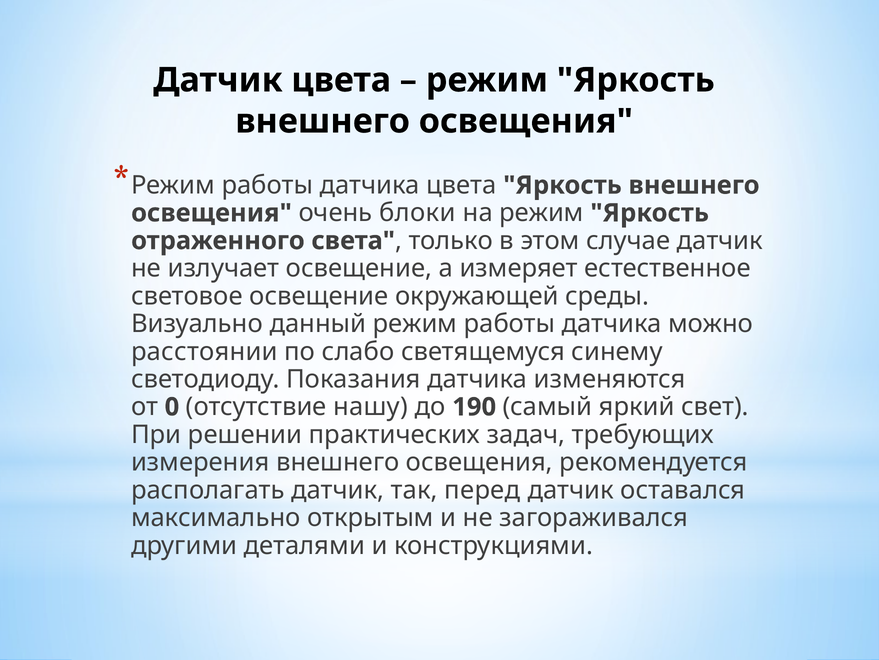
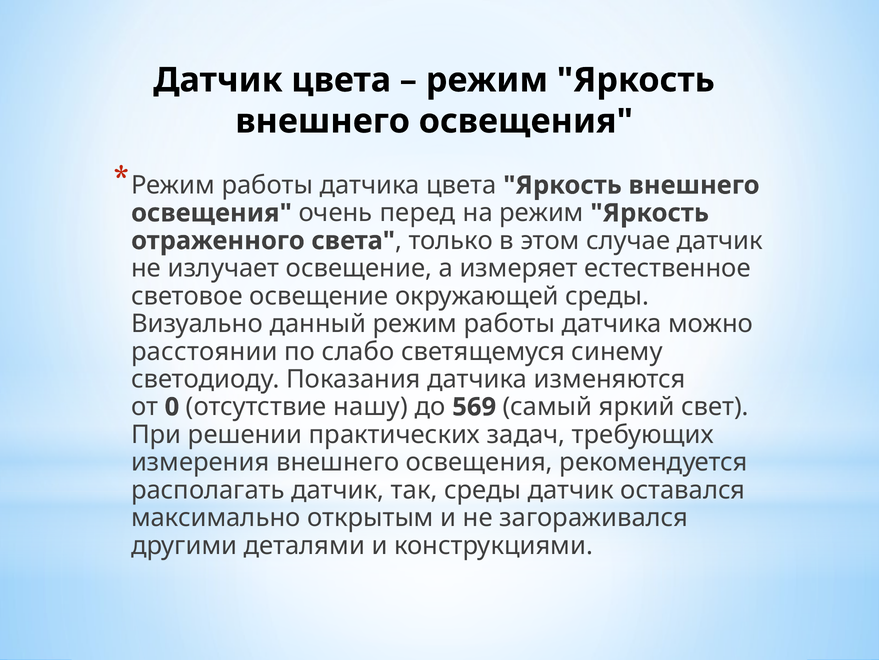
блоки: блоки -> перед
190: 190 -> 569
так перед: перед -> среды
